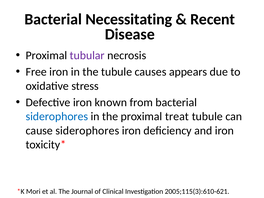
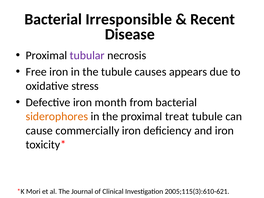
Necessitating: Necessitating -> Irresponsible
known: known -> month
siderophores at (57, 116) colour: blue -> orange
cause siderophores: siderophores -> commercially
